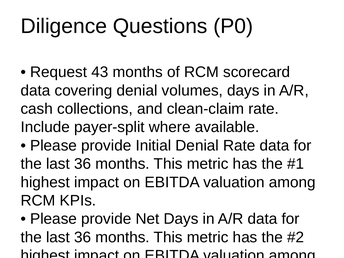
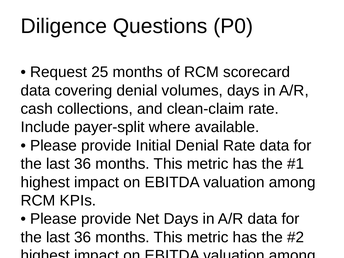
43: 43 -> 25
